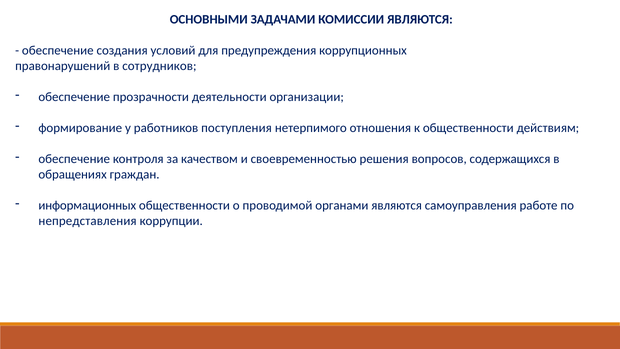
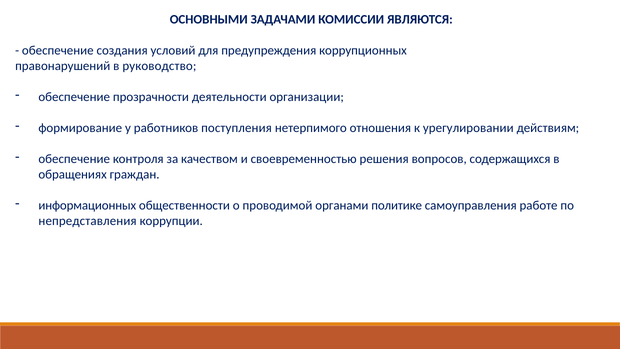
сотрудников: сотрудников -> руководство
к общественности: общественности -> урегулировании
органами являются: являются -> политике
